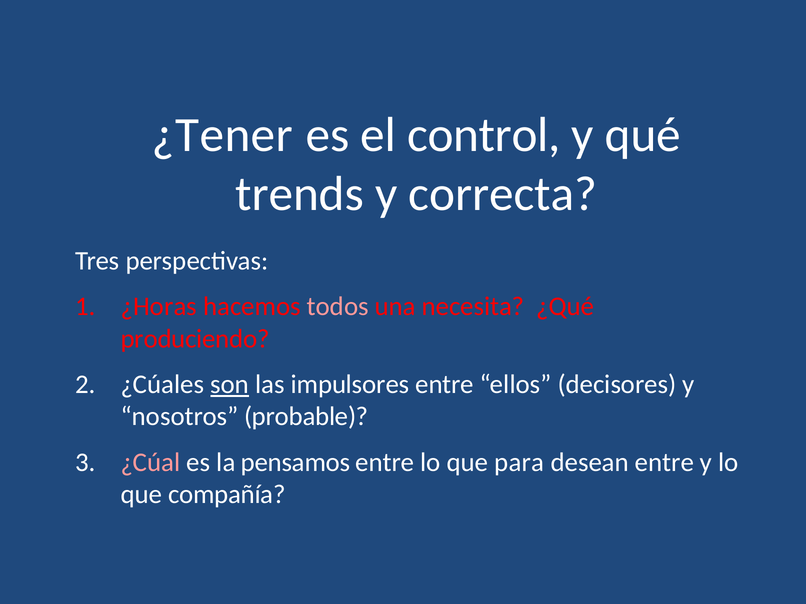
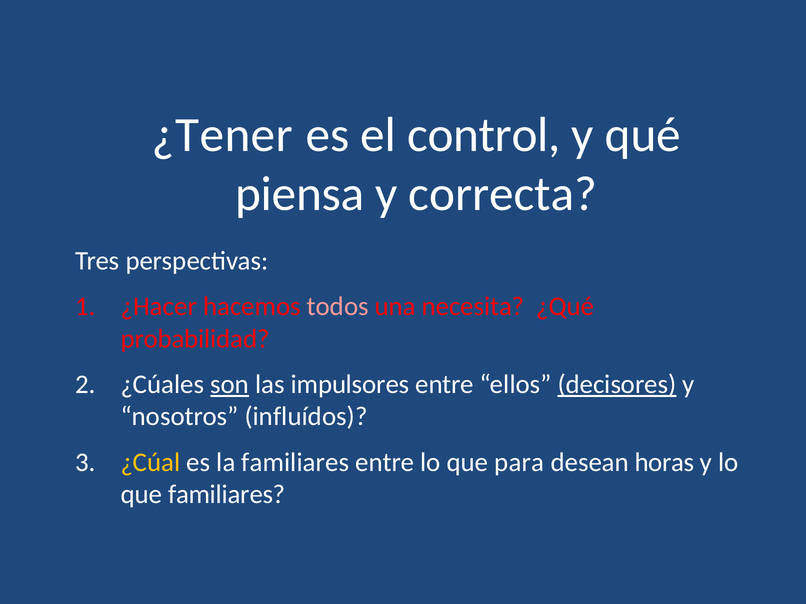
trends: trends -> piensa
¿Horas: ¿Horas -> ¿Hacer
produciendo: produciendo -> probabilidad
decisores underline: none -> present
probable: probable -> influídos
¿Cúal colour: pink -> yellow
la pensamos: pensamos -> familiares
desean entre: entre -> horas
que compañía: compañía -> familiares
